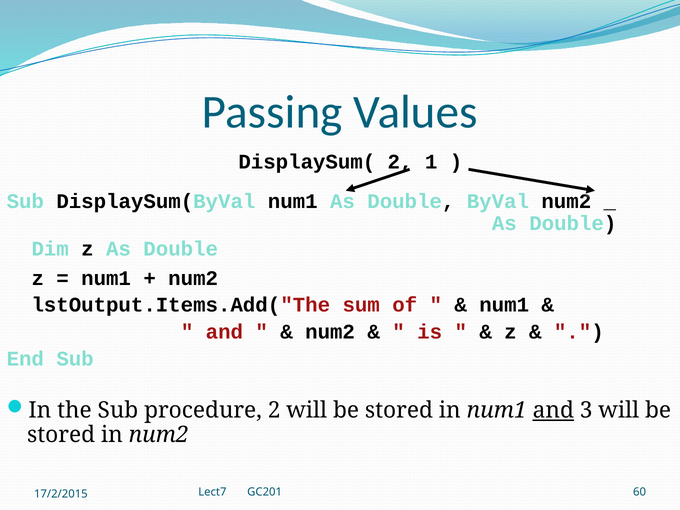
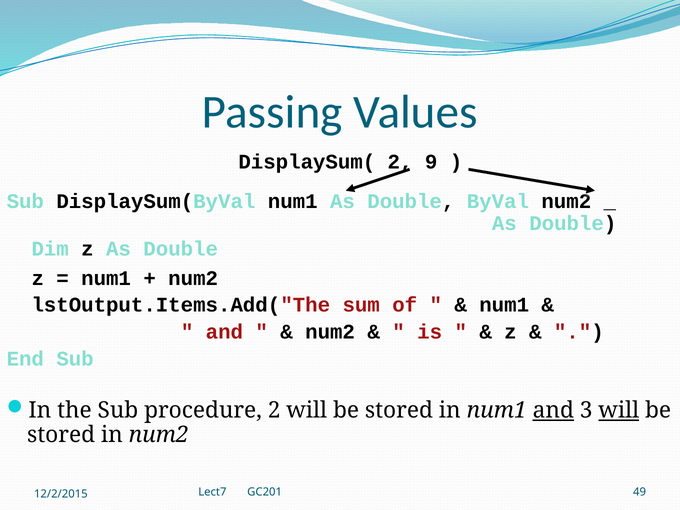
1: 1 -> 9
will at (619, 410) underline: none -> present
60: 60 -> 49
17/2/2015: 17/2/2015 -> 12/2/2015
